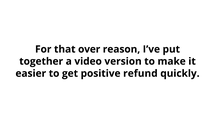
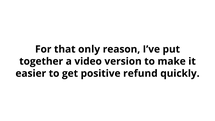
over: over -> only
